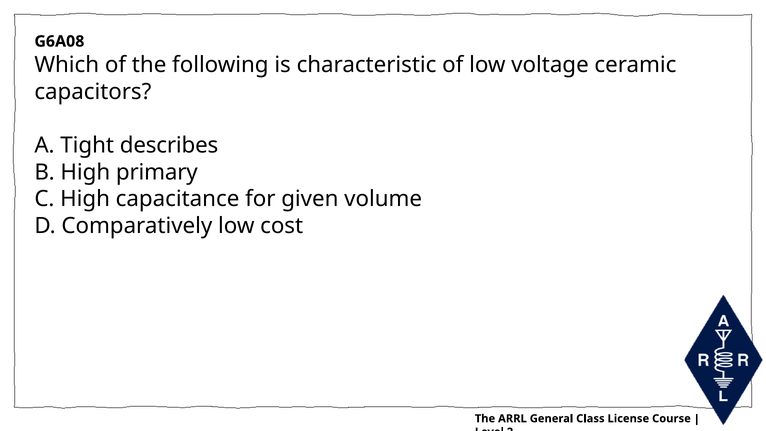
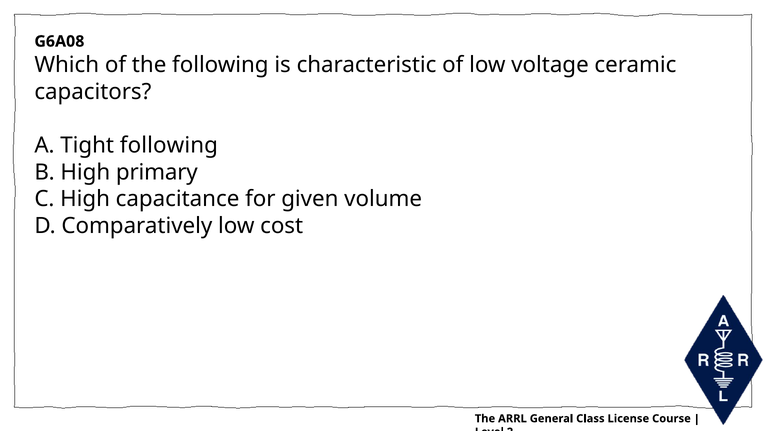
Tight describes: describes -> following
